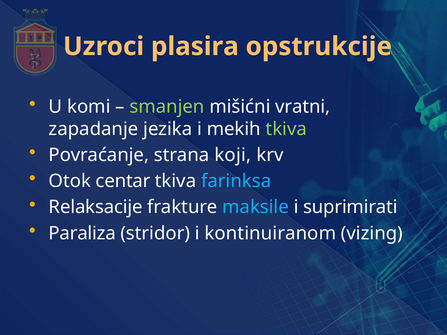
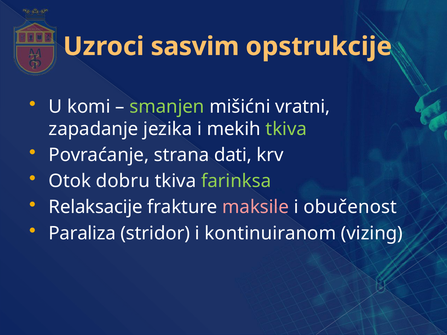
plasira: plasira -> sasvim
koji: koji -> dati
centar: centar -> dobru
farinksa colour: light blue -> light green
maksile colour: light blue -> pink
suprimirati: suprimirati -> obučenost
